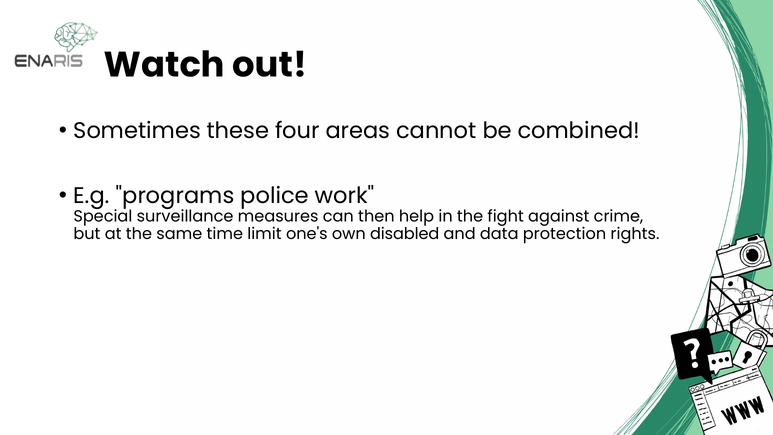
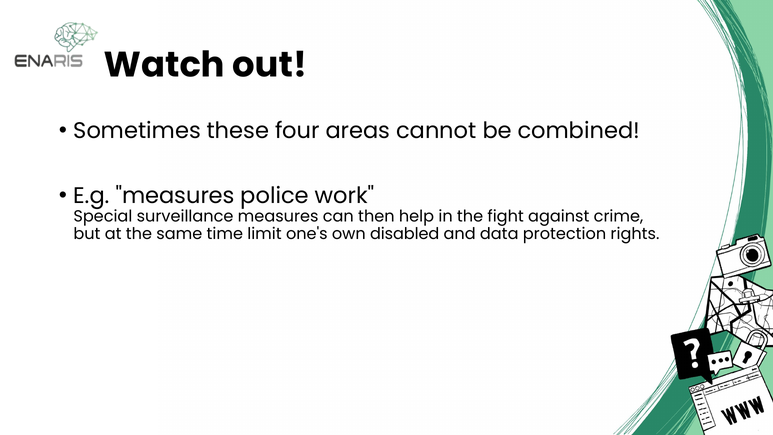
E.g programs: programs -> measures
